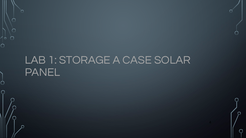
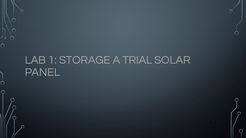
CASE: CASE -> TRIAL
